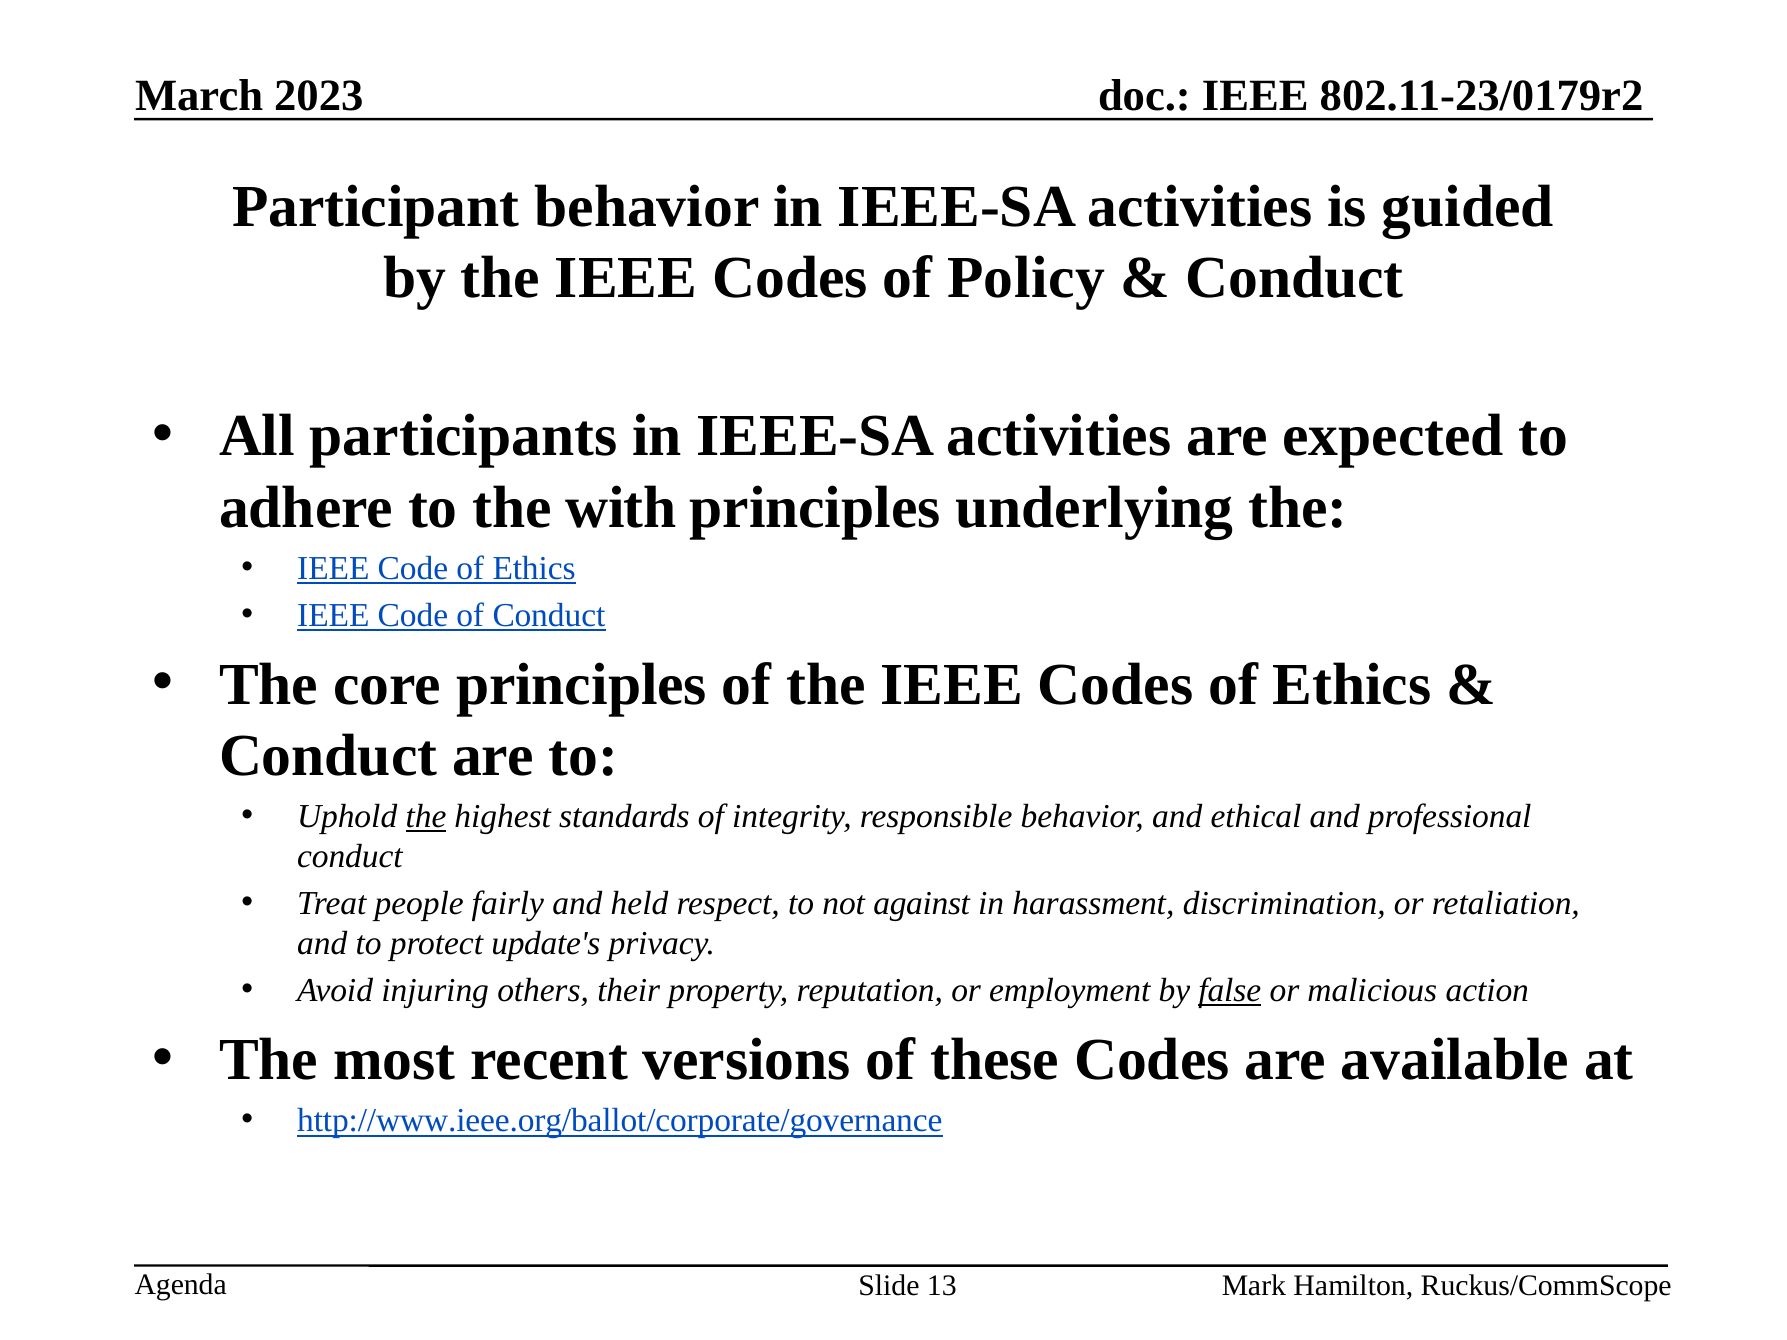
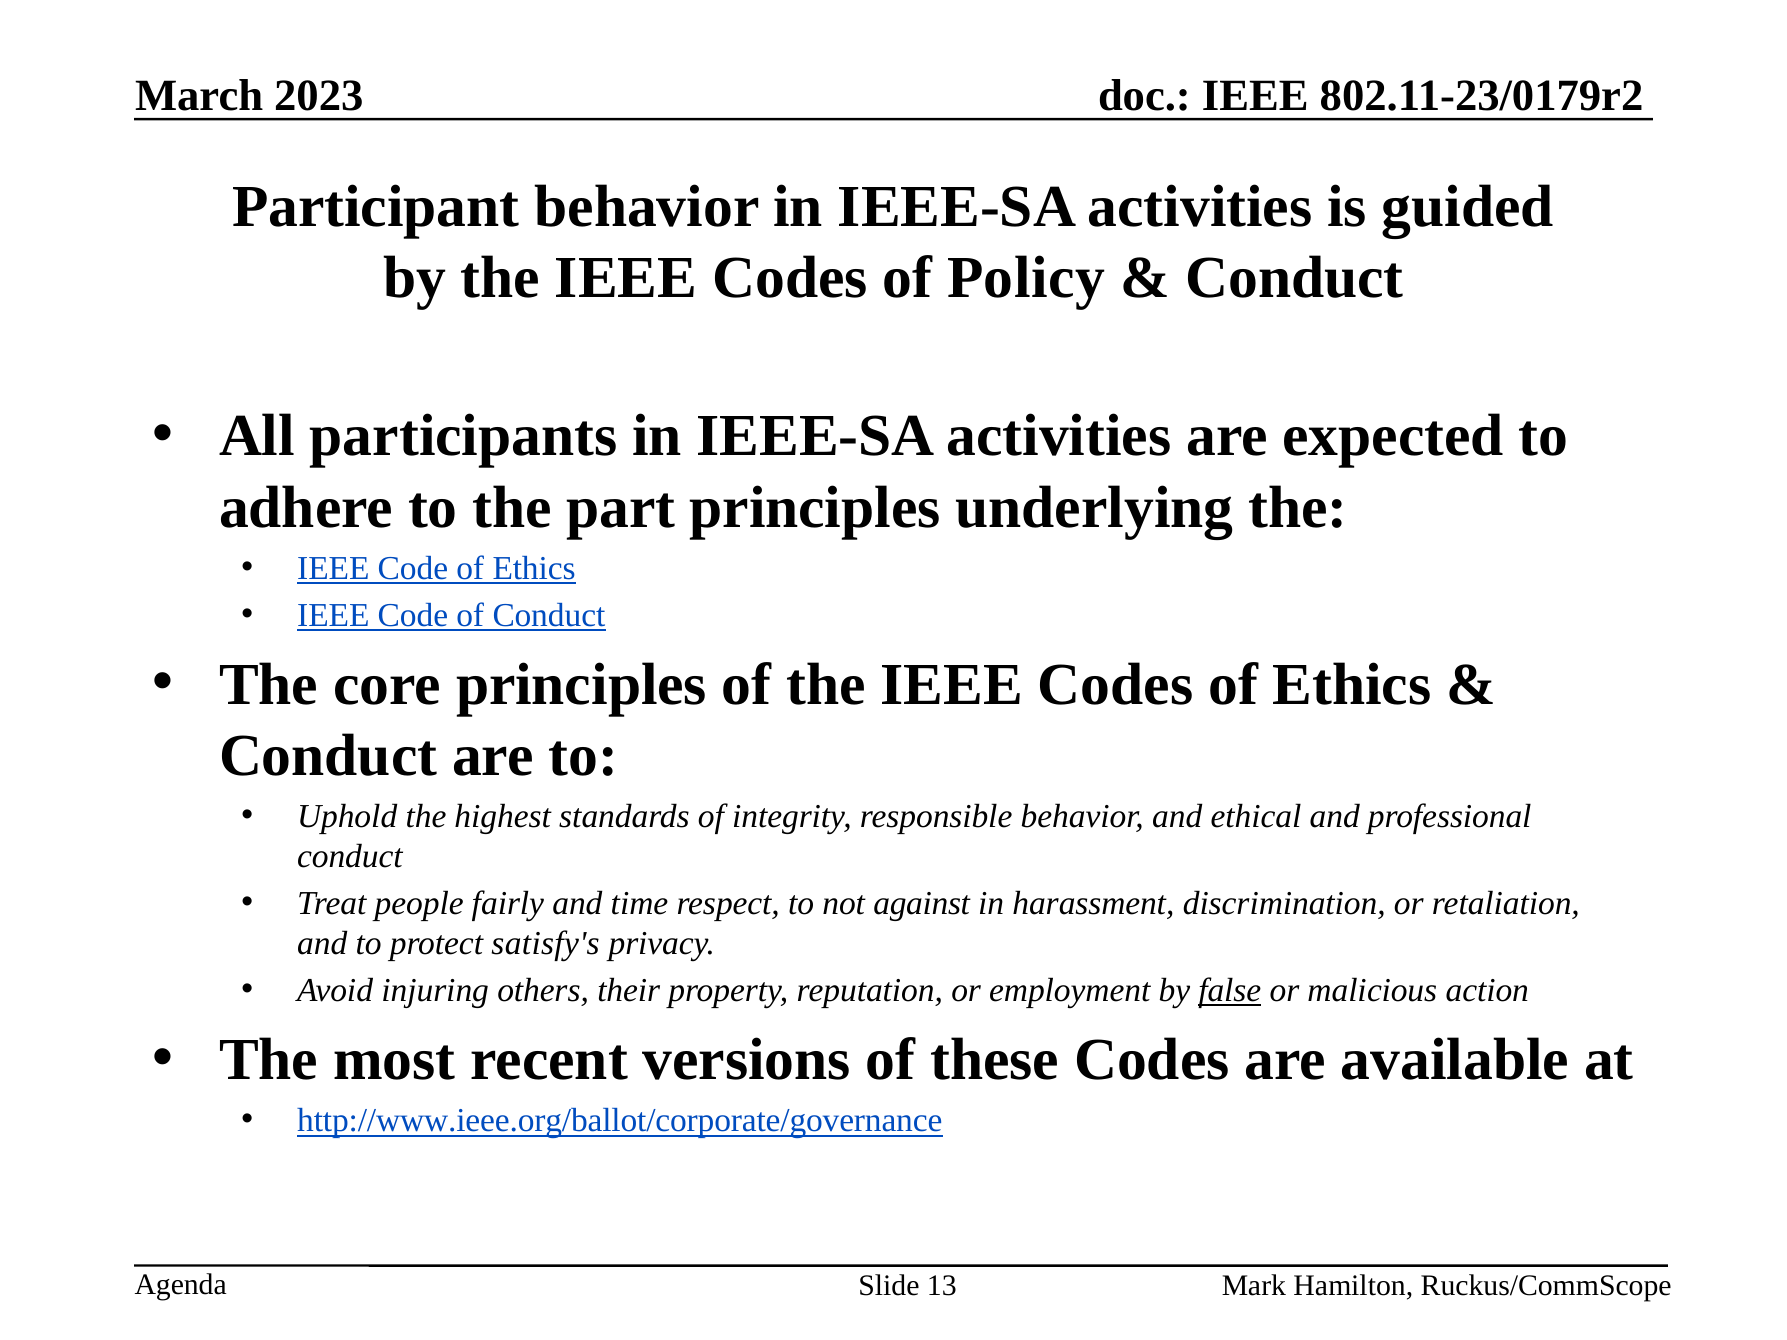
with: with -> part
the at (426, 817) underline: present -> none
held: held -> time
update's: update's -> satisfy's
